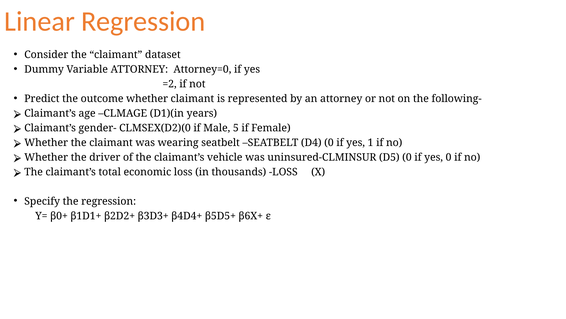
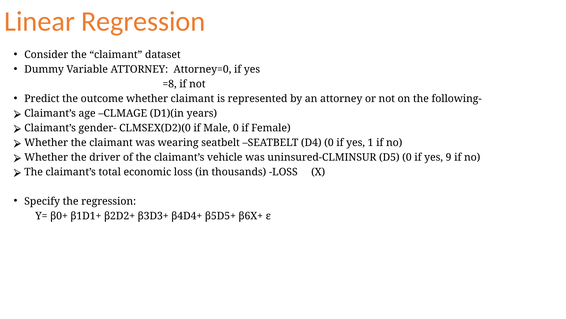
=2: =2 -> =8
Male 5: 5 -> 0
yes 0: 0 -> 9
